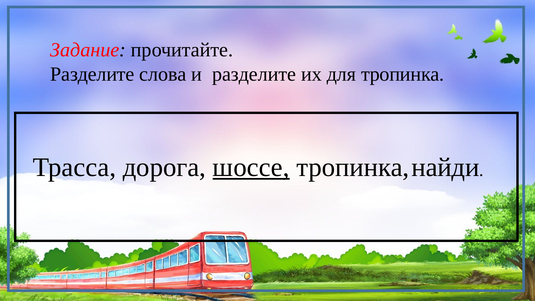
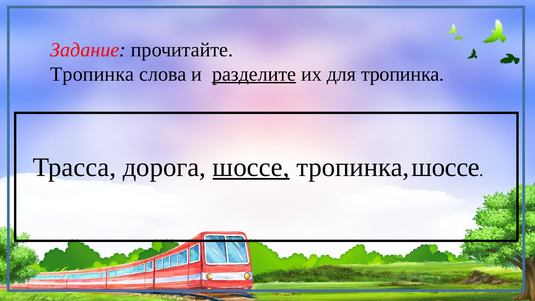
Разделите at (92, 74): Разделите -> Тропинка
разделите at (254, 74) underline: none -> present
тропинка найди: найди -> шоссе
